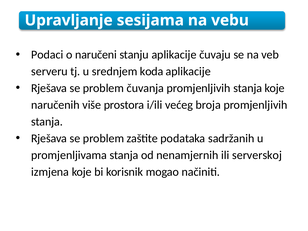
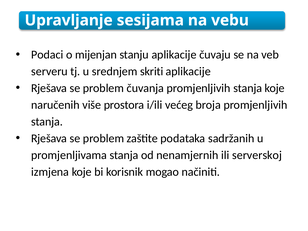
naručeni: naručeni -> mijenjan
koda: koda -> skriti
